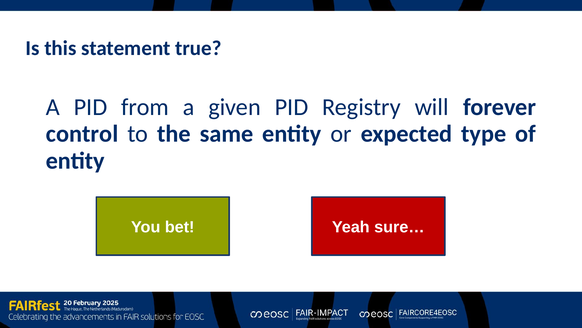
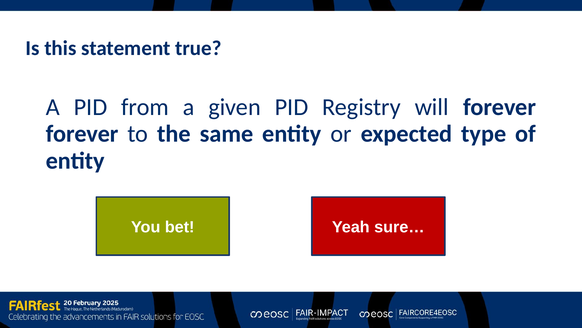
control at (82, 134): control -> forever
